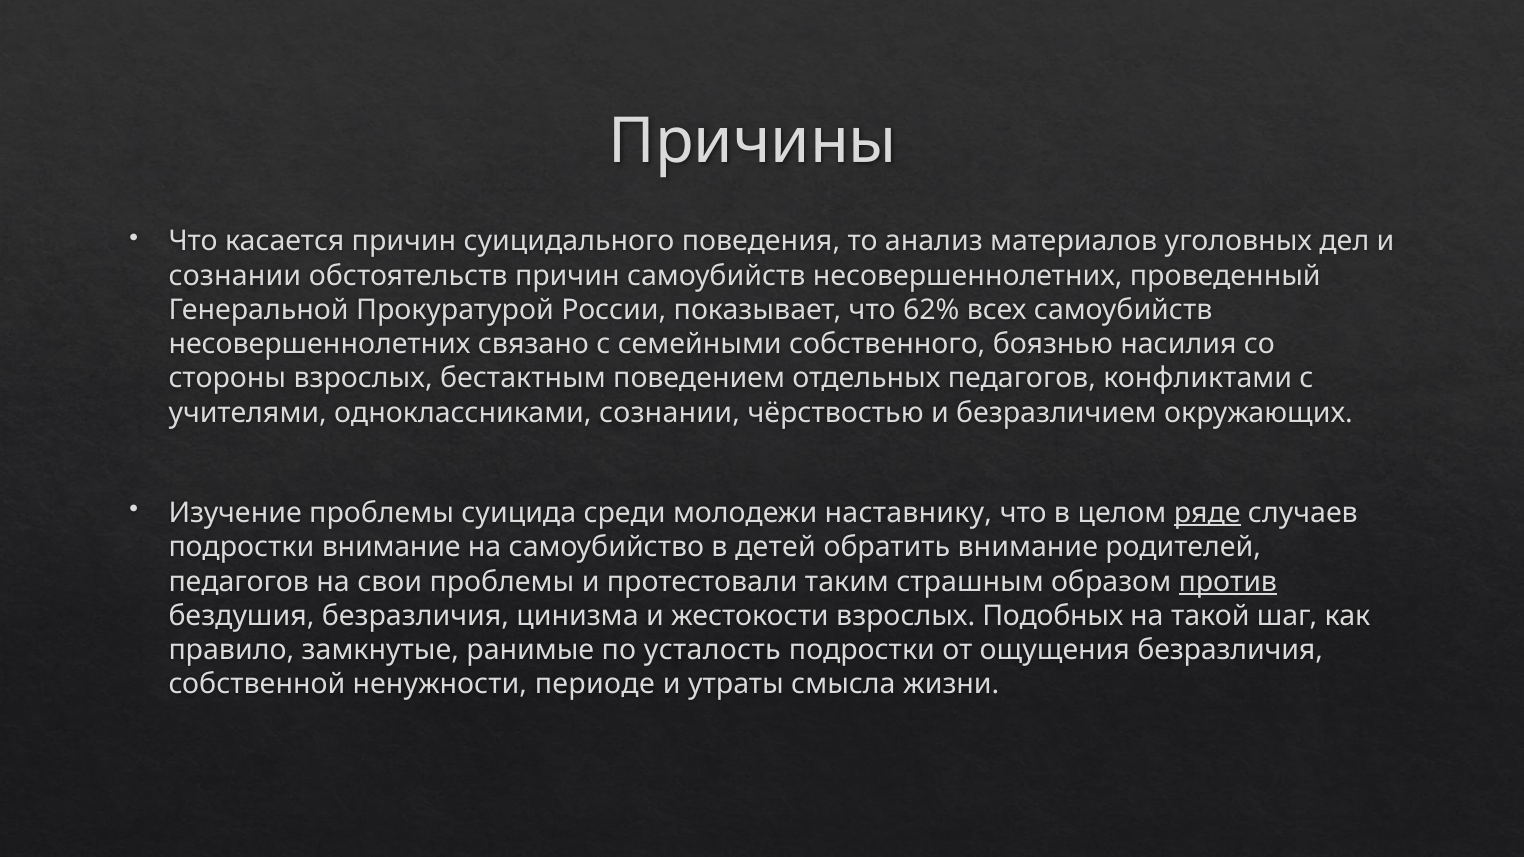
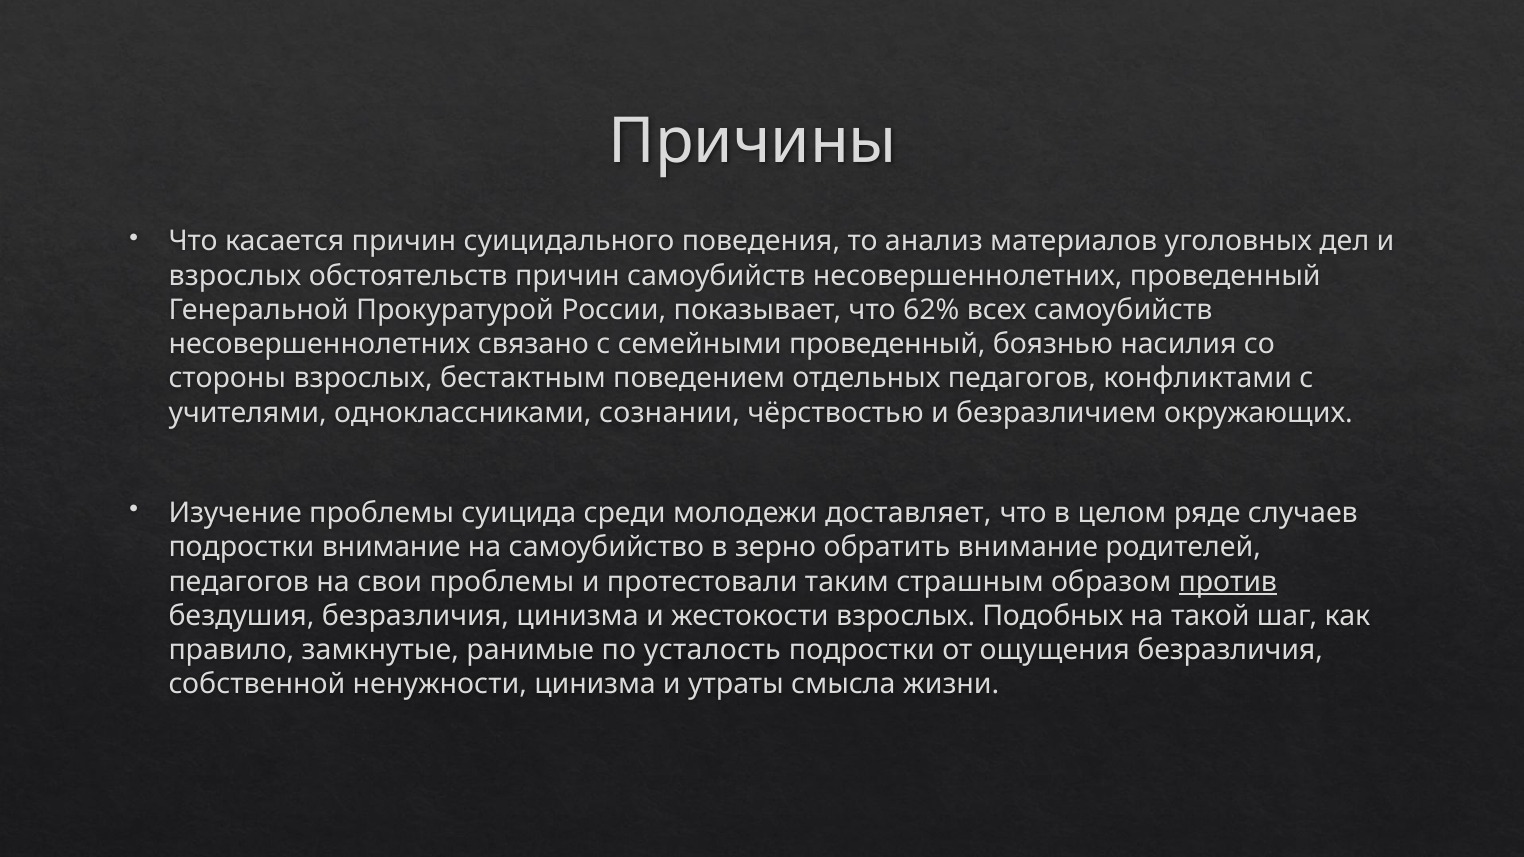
сознании at (235, 276): сознании -> взрослых
семейными собственного: собственного -> проведенный
наставнику: наставнику -> доставляет
ряде underline: present -> none
детей: детей -> зерно
ненужности периоде: периоде -> цинизма
